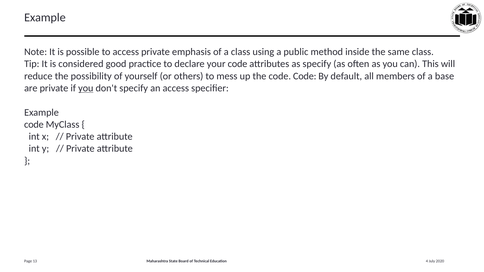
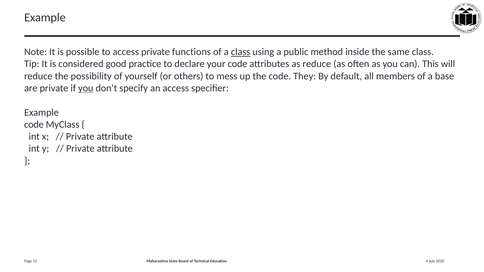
emphasis: emphasis -> functions
class at (241, 52) underline: none -> present
as specify: specify -> reduce
code Code: Code -> They
